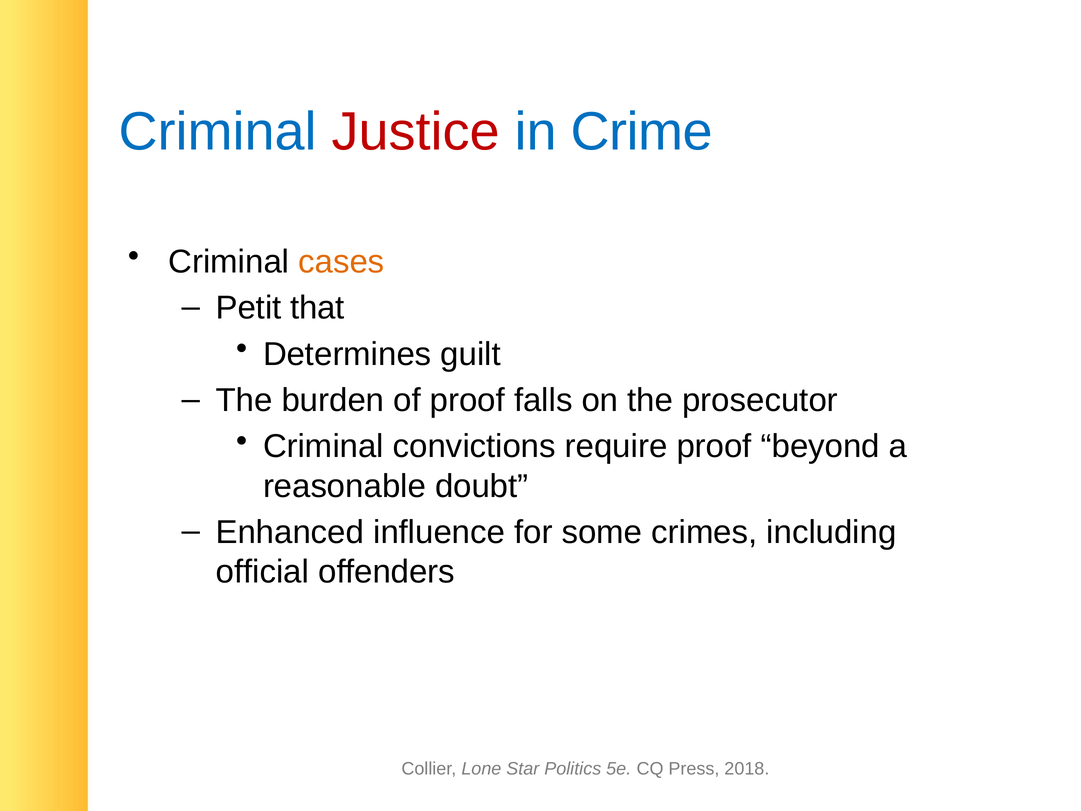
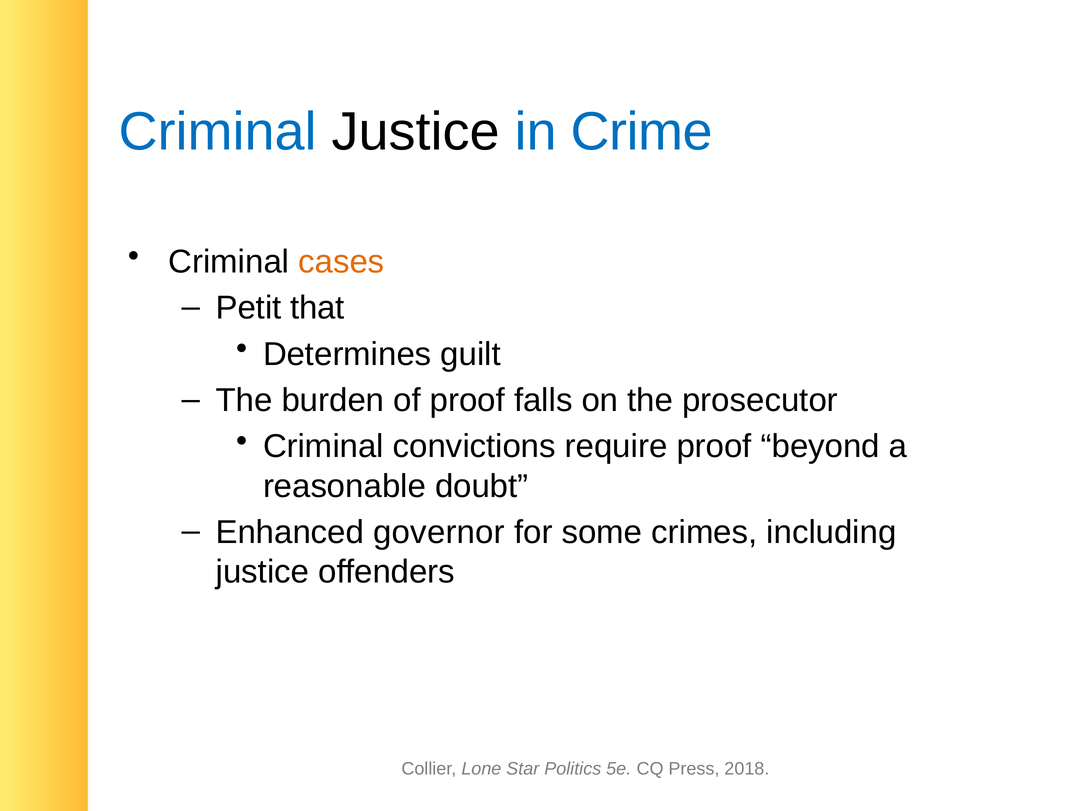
Justice at (416, 132) colour: red -> black
influence: influence -> governor
official at (262, 572): official -> justice
